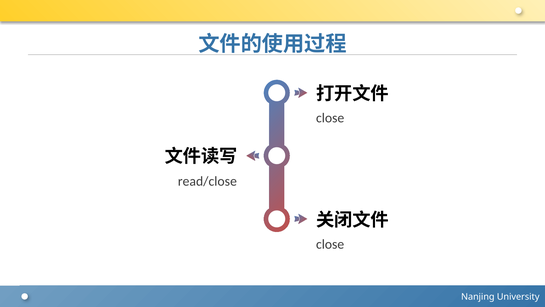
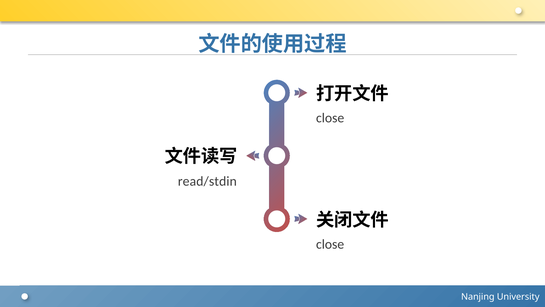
read/close: read/close -> read/stdin
